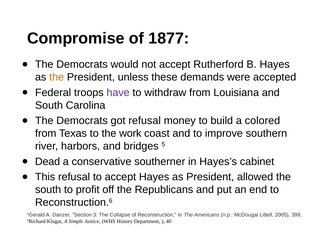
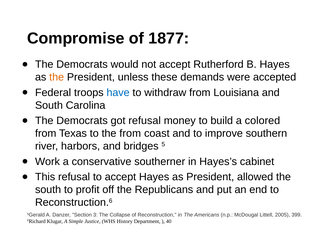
have colour: purple -> blue
the work: work -> from
Dead: Dead -> Work
